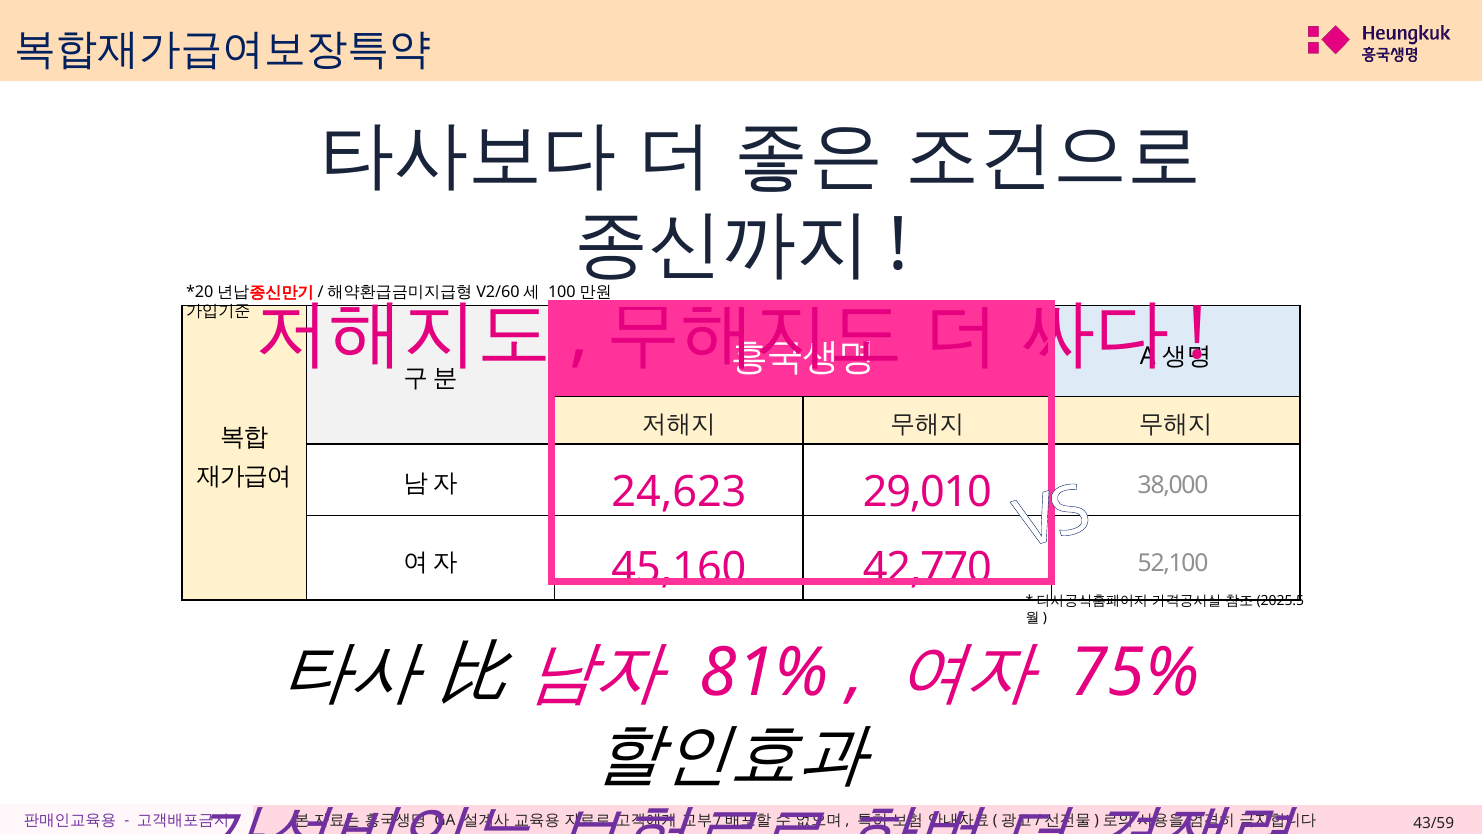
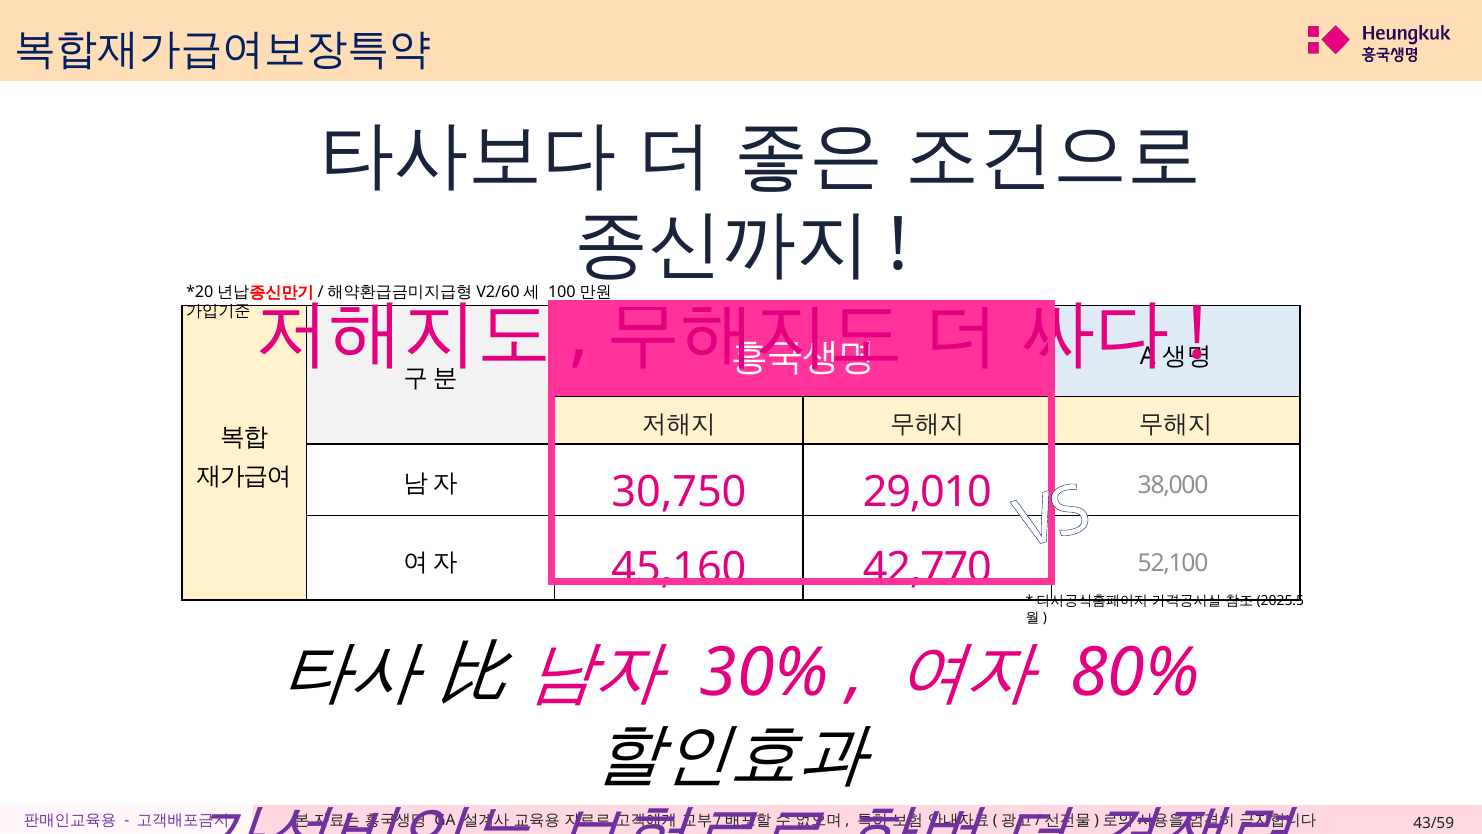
24,623: 24,623 -> 30,750
81%: 81% -> 30%
75%: 75% -> 80%
